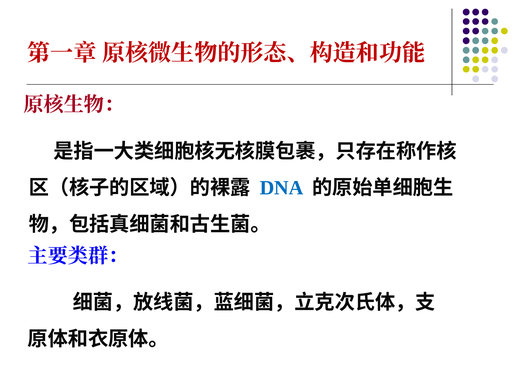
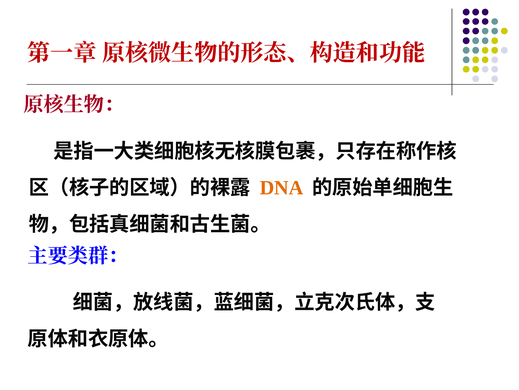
DNA colour: blue -> orange
